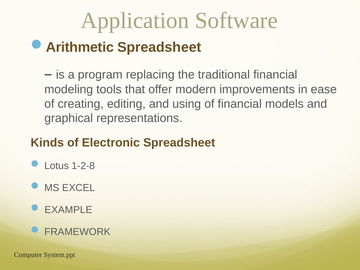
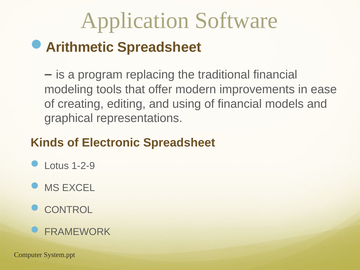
1-2-8: 1-2-8 -> 1-2-9
EXAMPLE: EXAMPLE -> CONTROL
